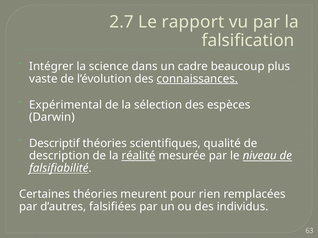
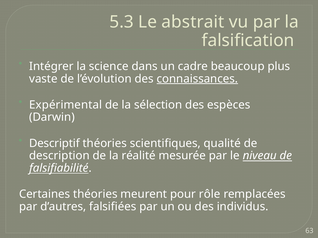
2.7: 2.7 -> 5.3
rapport: rapport -> abstrait
réalité underline: present -> none
rien: rien -> rôle
